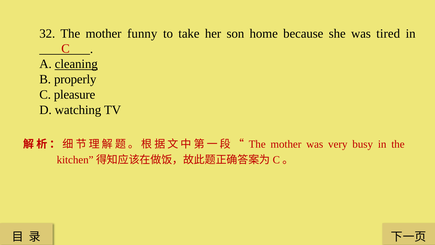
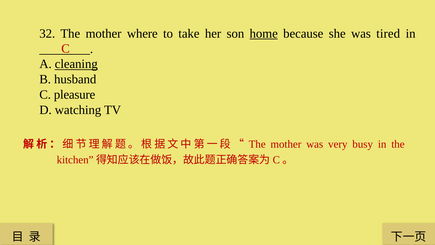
funny: funny -> where
home underline: none -> present
properly: properly -> husband
